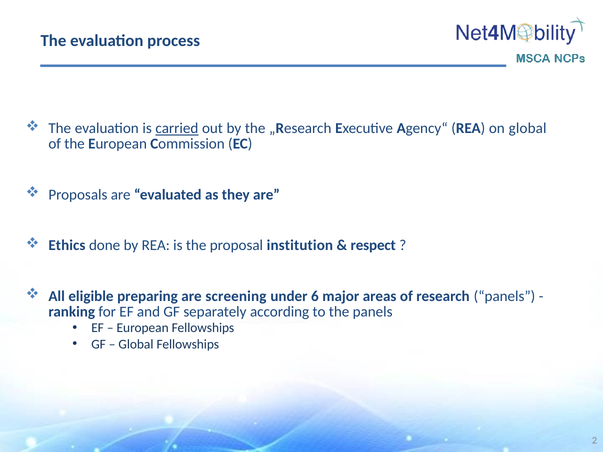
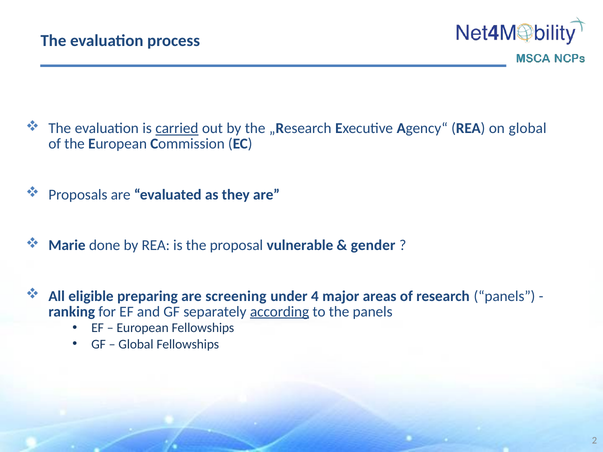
Ethics: Ethics -> Marie
institution: institution -> vulnerable
respect: respect -> gender
6: 6 -> 4
according underline: none -> present
